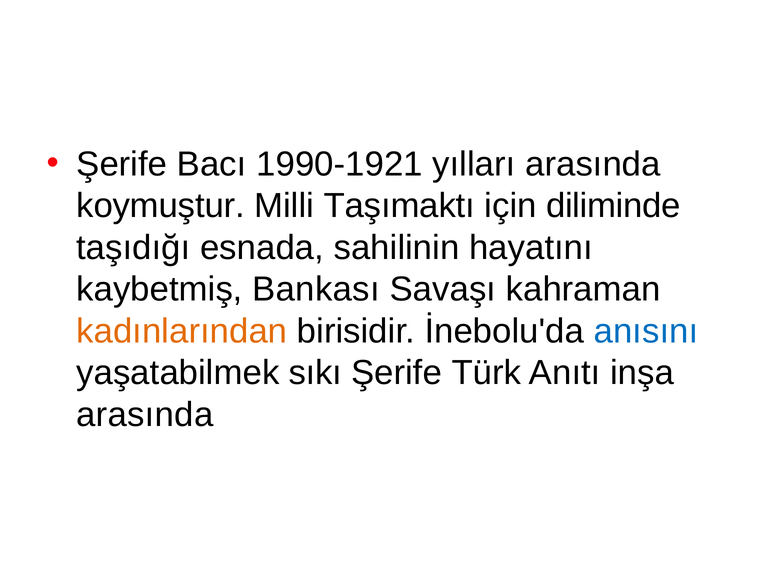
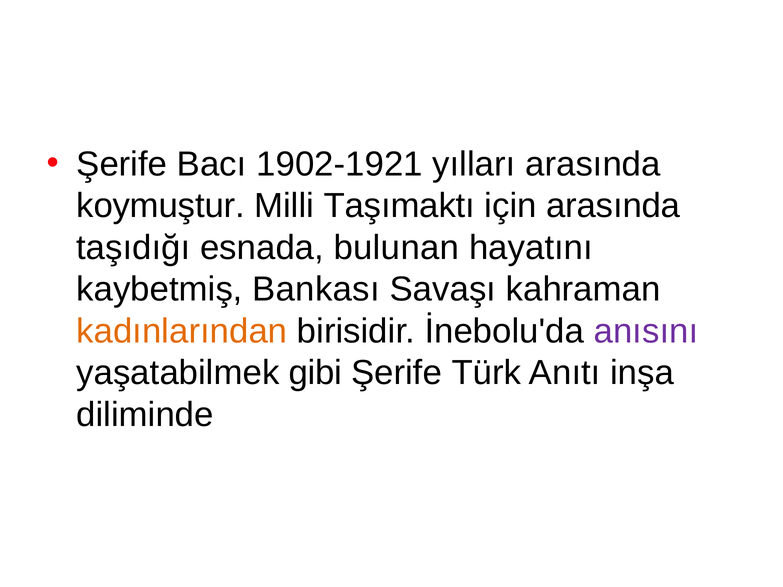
1990-1921: 1990-1921 -> 1902-1921
için diliminde: diliminde -> arasında
sahilinin: sahilinin -> bulunan
anısını colour: blue -> purple
sıkı: sıkı -> gibi
arasında at (145, 415): arasında -> diliminde
